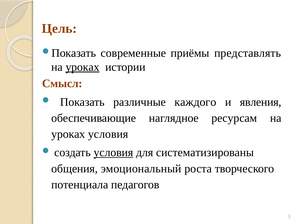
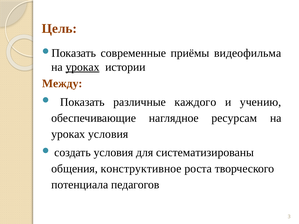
представлять: представлять -> видеофильма
Смысл: Смысл -> Между
явления: явления -> учению
условия at (113, 153) underline: present -> none
эмоциональный: эмоциональный -> конструктивное
